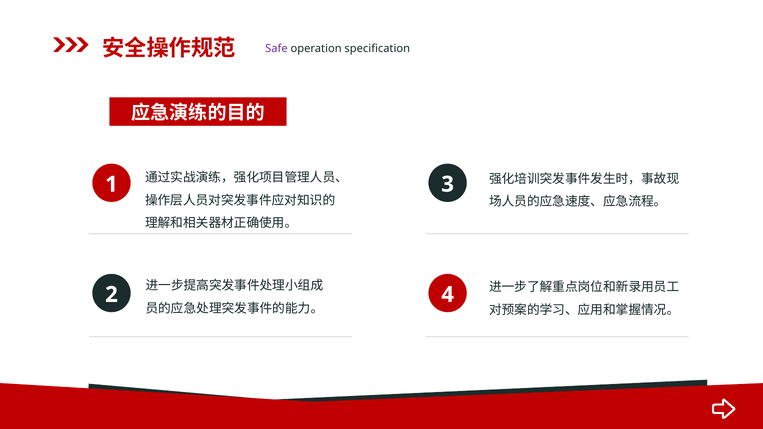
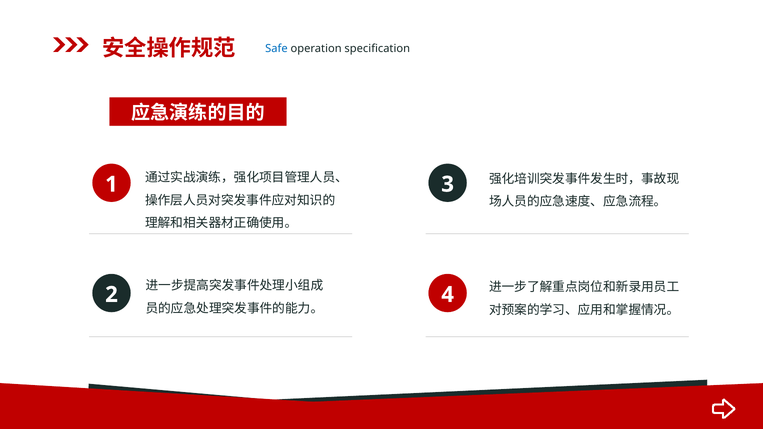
Safe colour: purple -> blue
